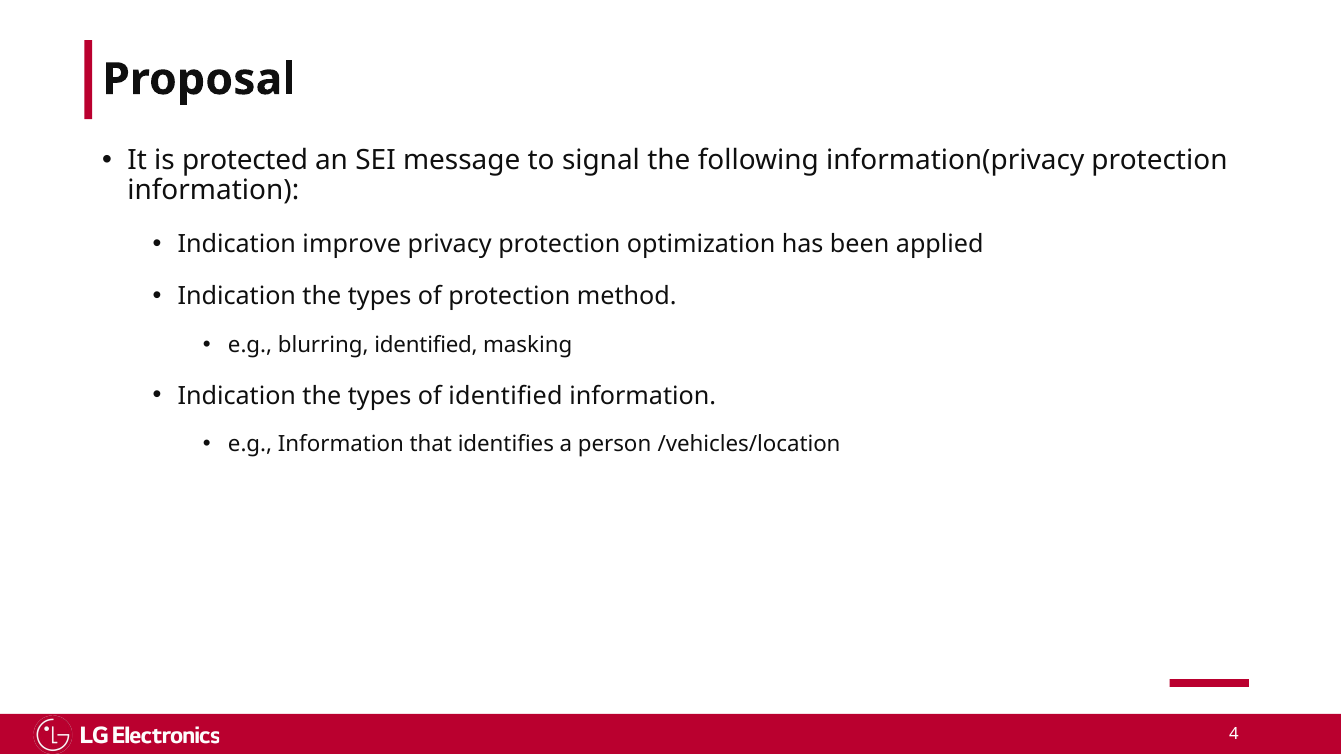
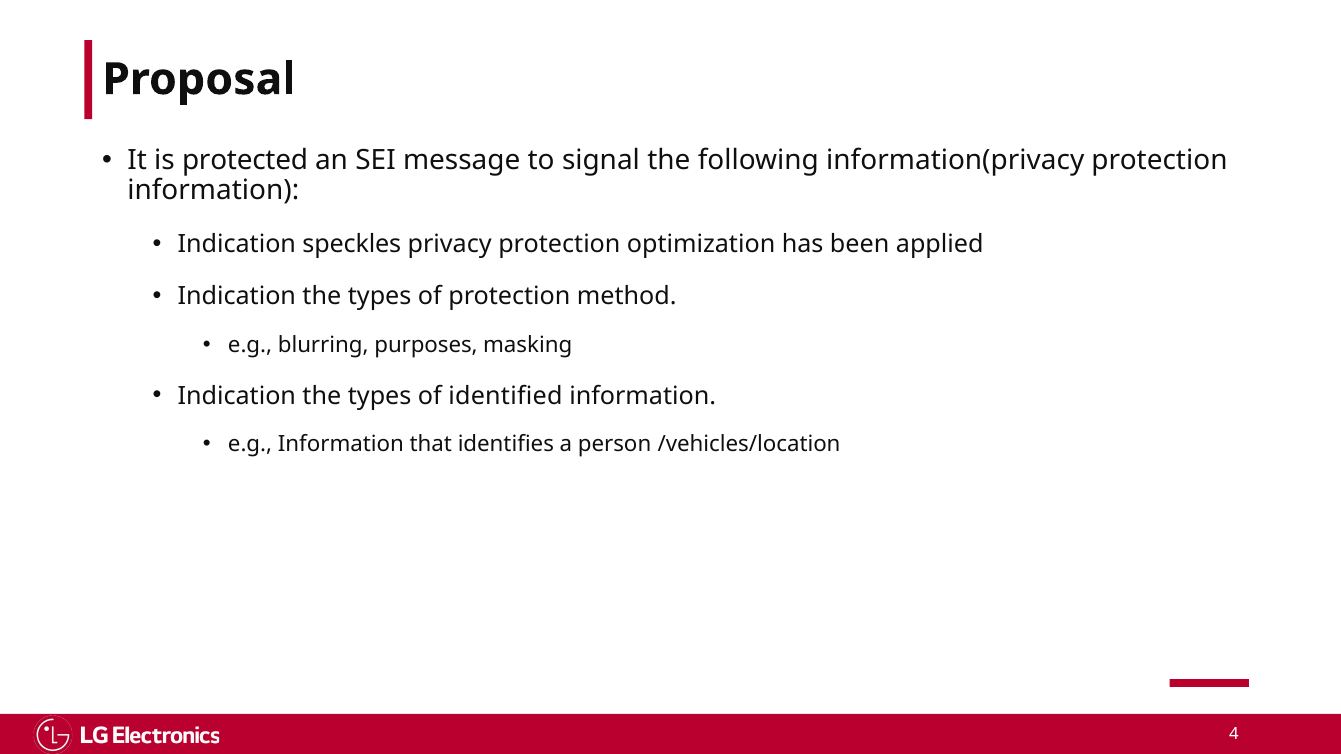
improve: improve -> speckles
blurring identified: identified -> purposes
